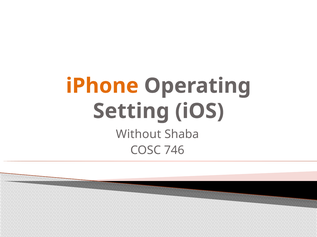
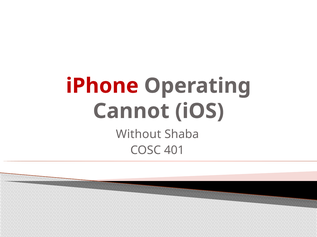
iPhone colour: orange -> red
Setting: Setting -> Cannot
746: 746 -> 401
